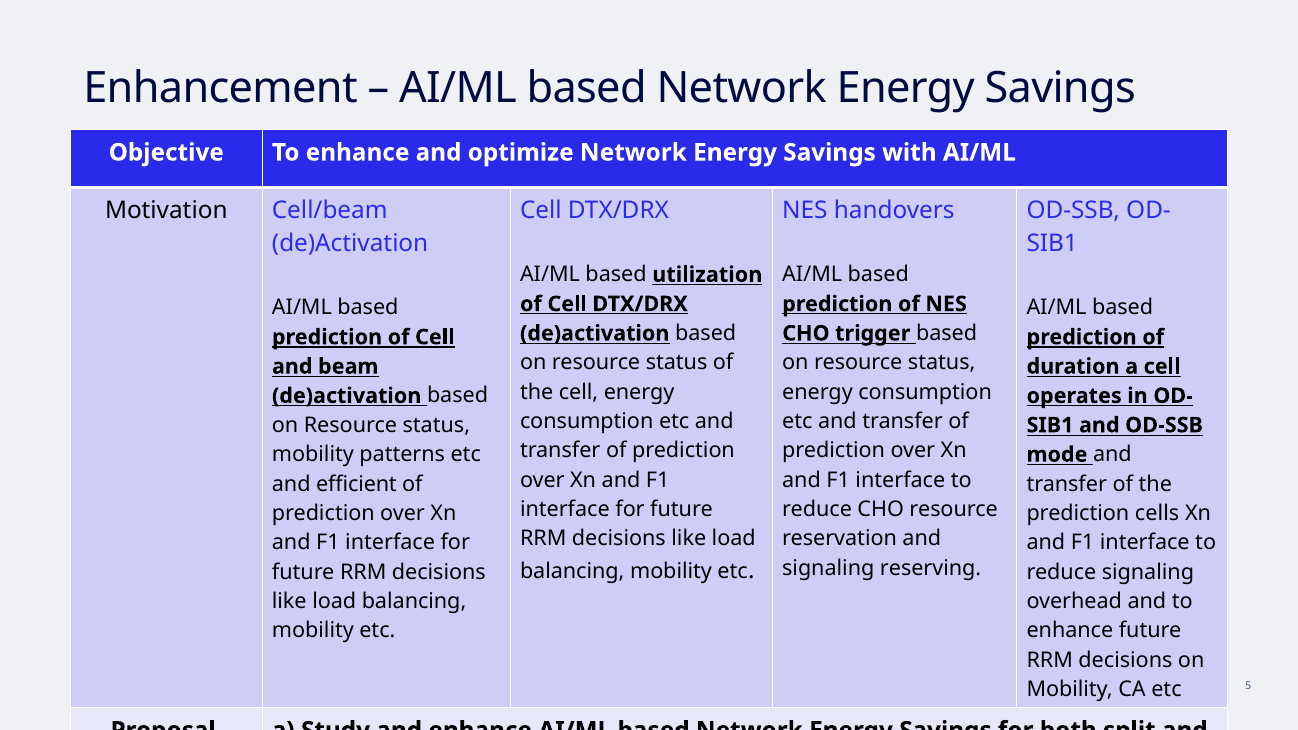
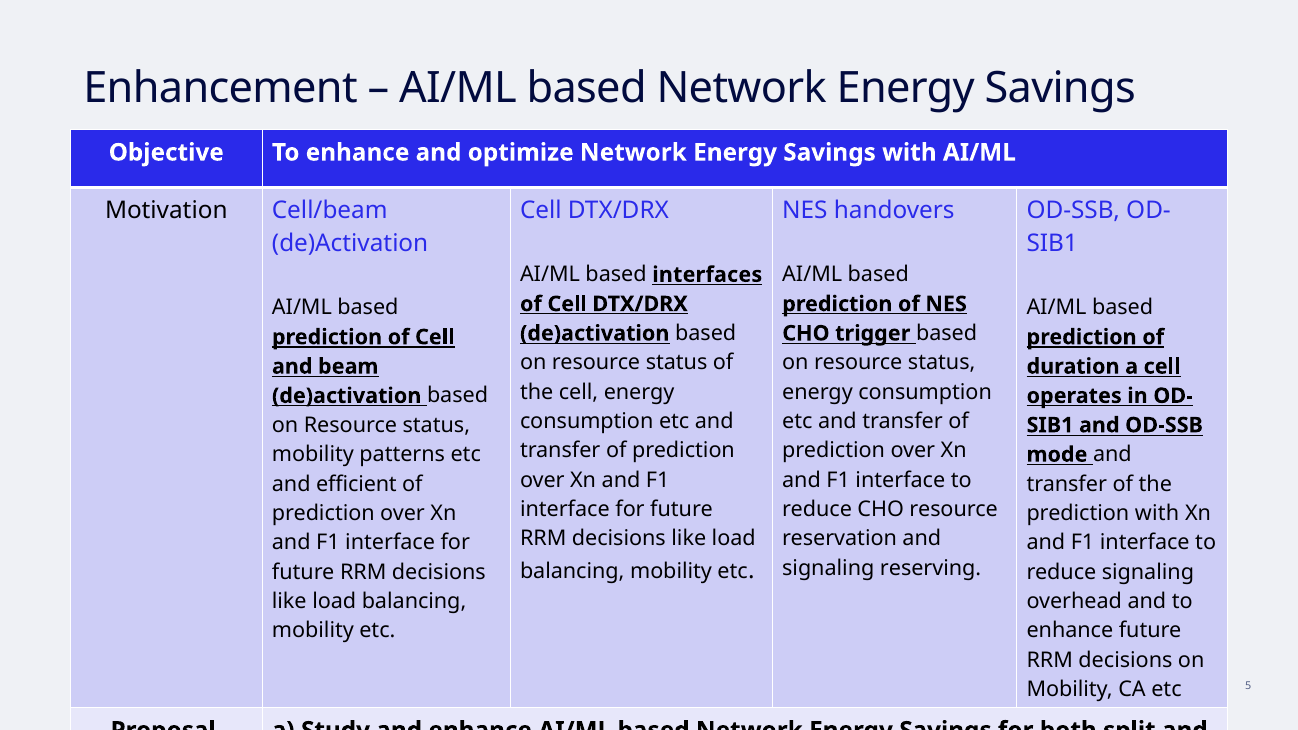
utilization: utilization -> interfaces
prediction cells: cells -> with
